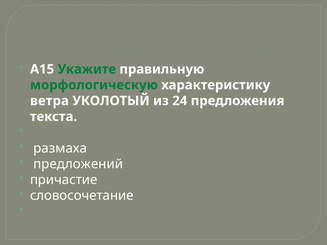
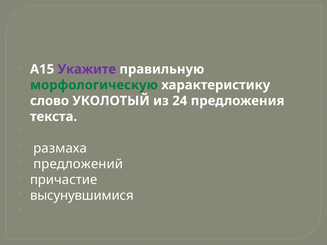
Укажите colour: green -> purple
ветра: ветра -> слово
словосочетание: словосочетание -> высунувшимися
